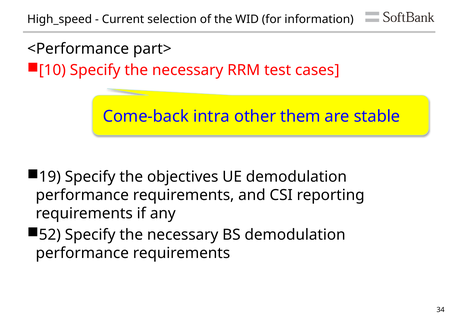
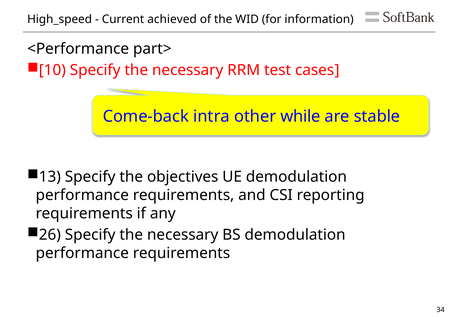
selection: selection -> achieved
them: them -> while
19: 19 -> 13
52: 52 -> 26
